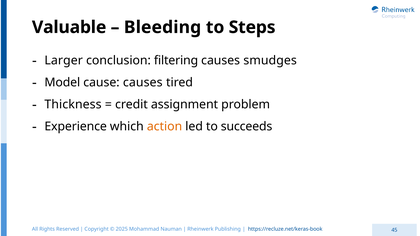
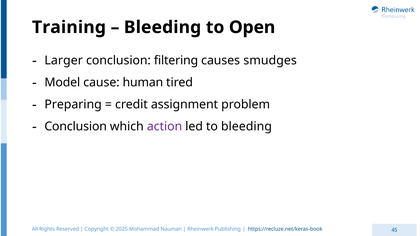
Valuable: Valuable -> Training
Steps: Steps -> Open
cause causes: causes -> human
Thickness: Thickness -> Preparing
Experience at (76, 127): Experience -> Conclusion
action colour: orange -> purple
to succeeds: succeeds -> bleeding
